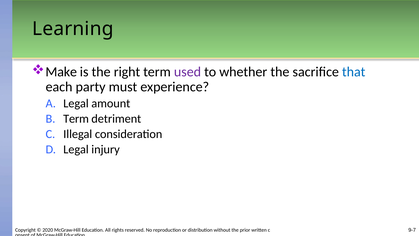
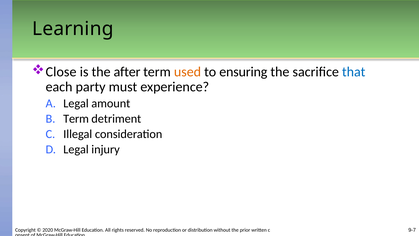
Make: Make -> Close
right: right -> after
used colour: purple -> orange
whether: whether -> ensuring
